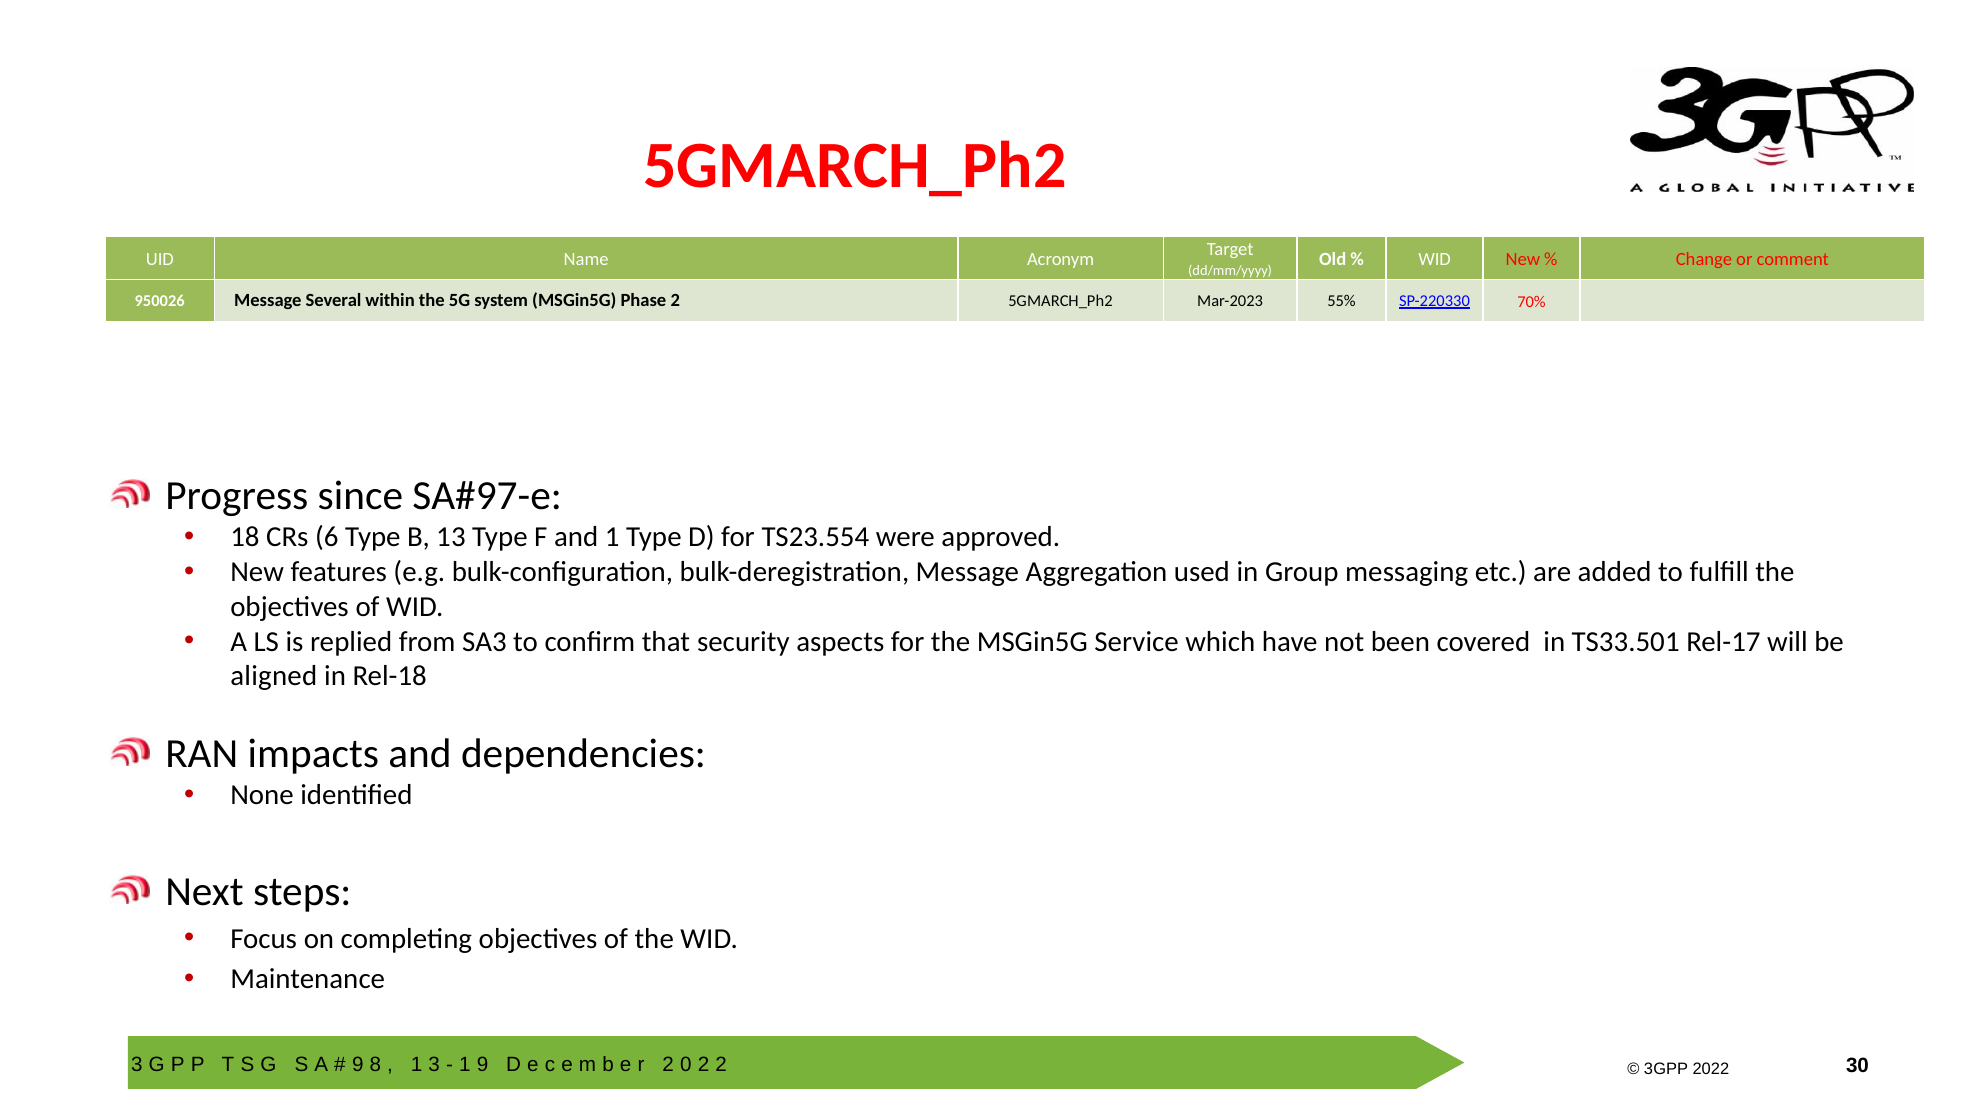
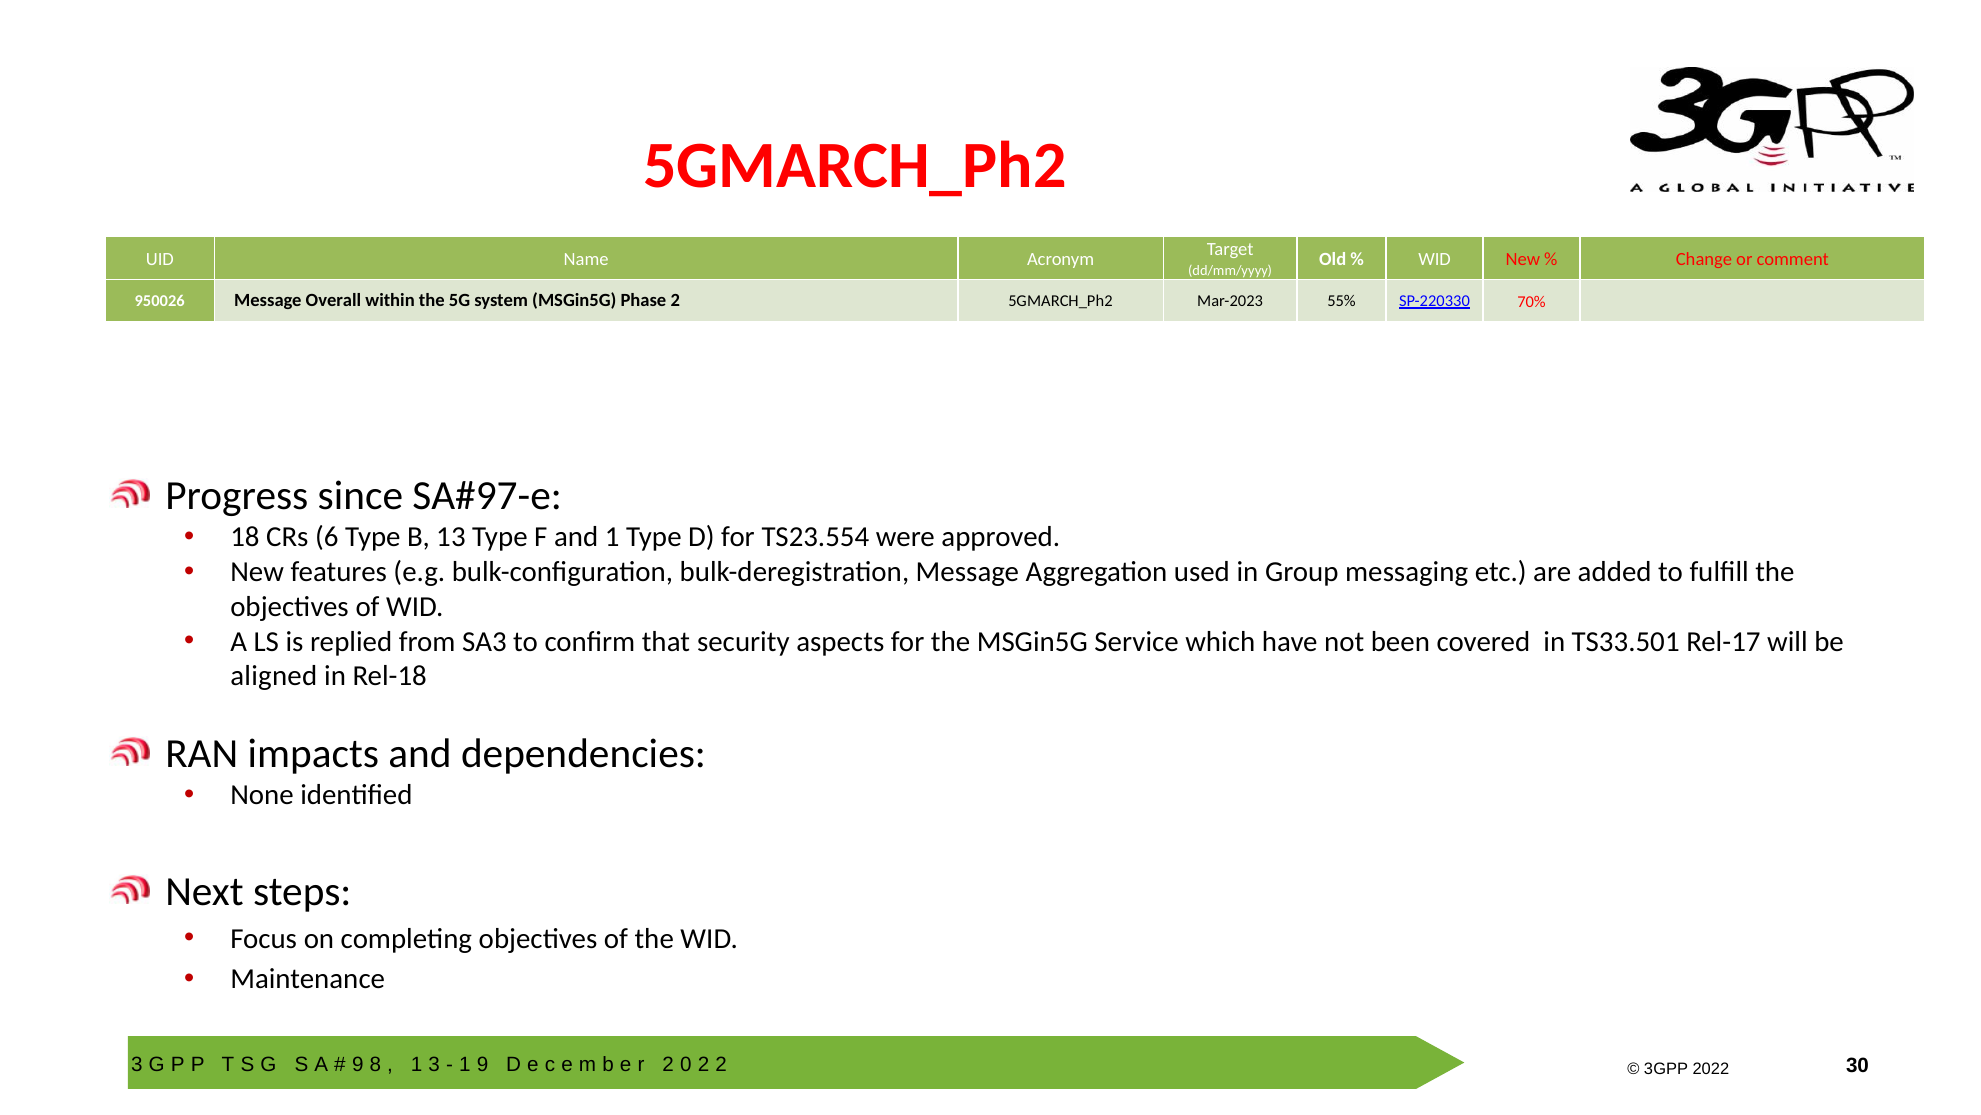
Several: Several -> Overall
